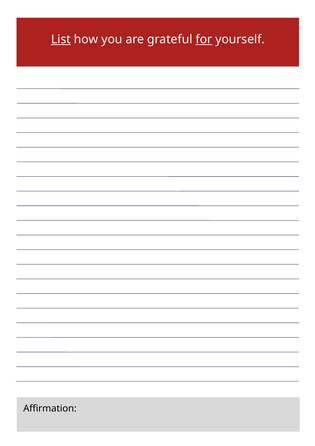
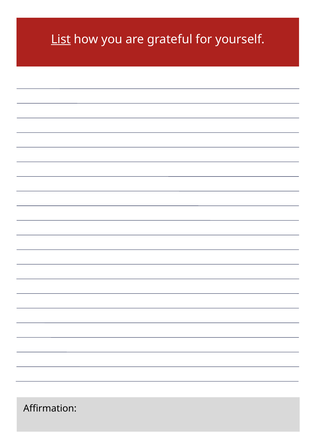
for underline: present -> none
